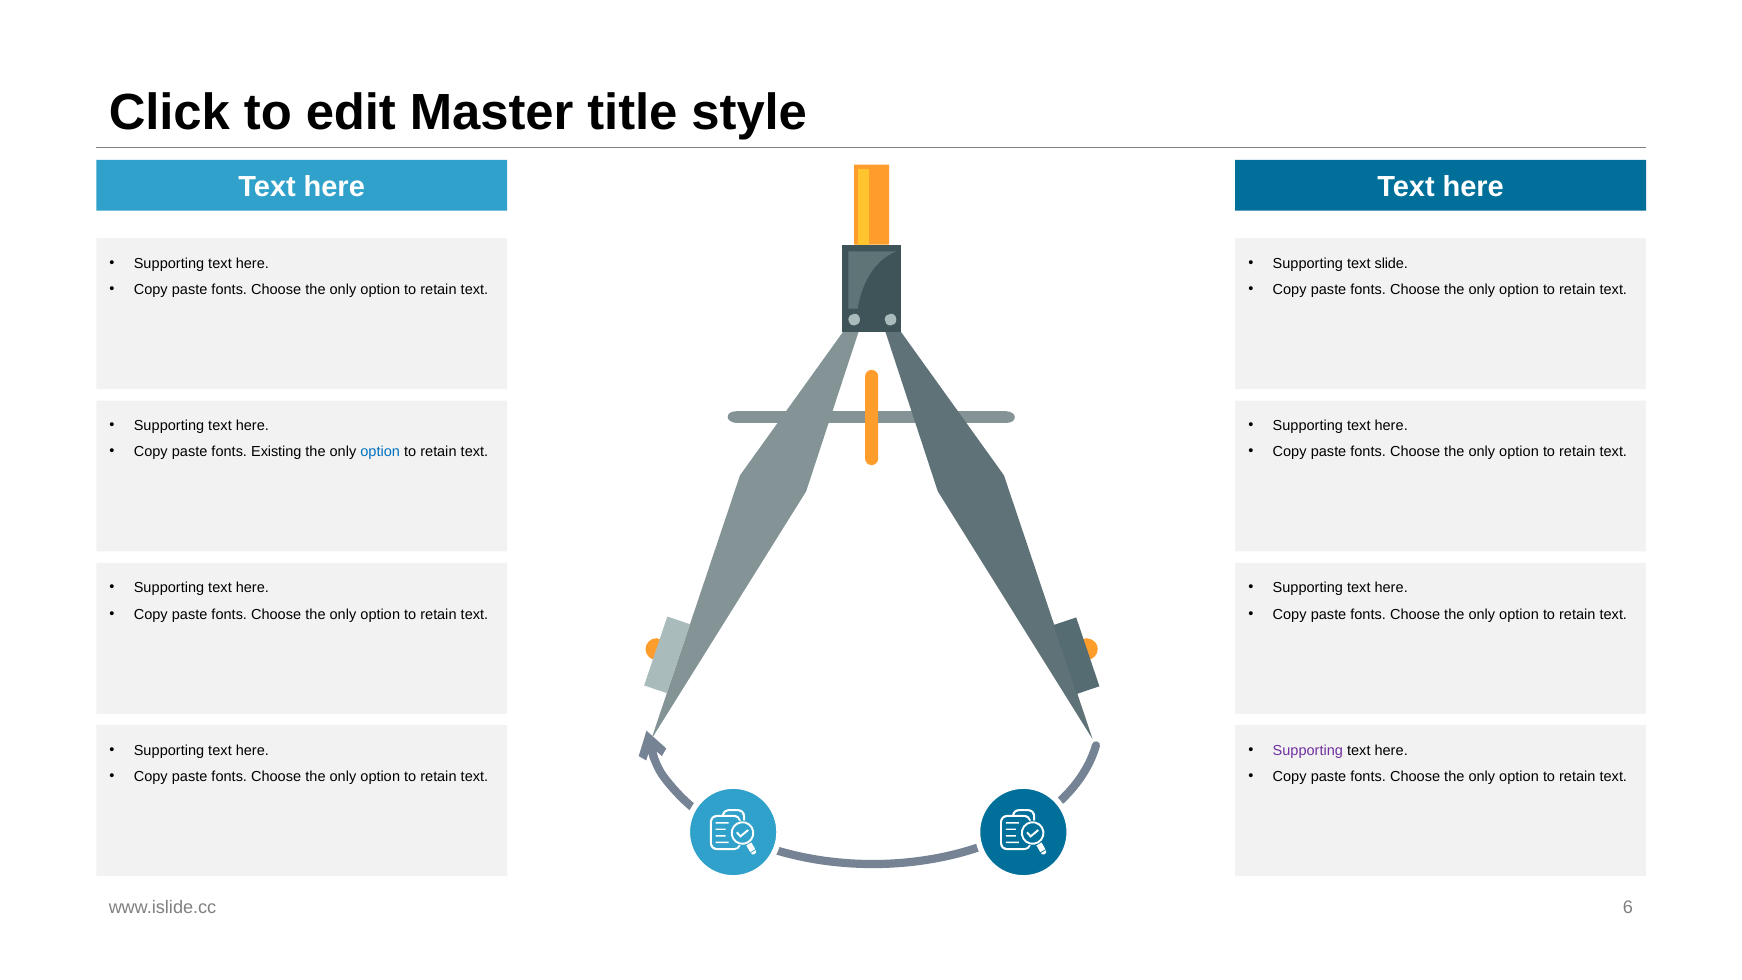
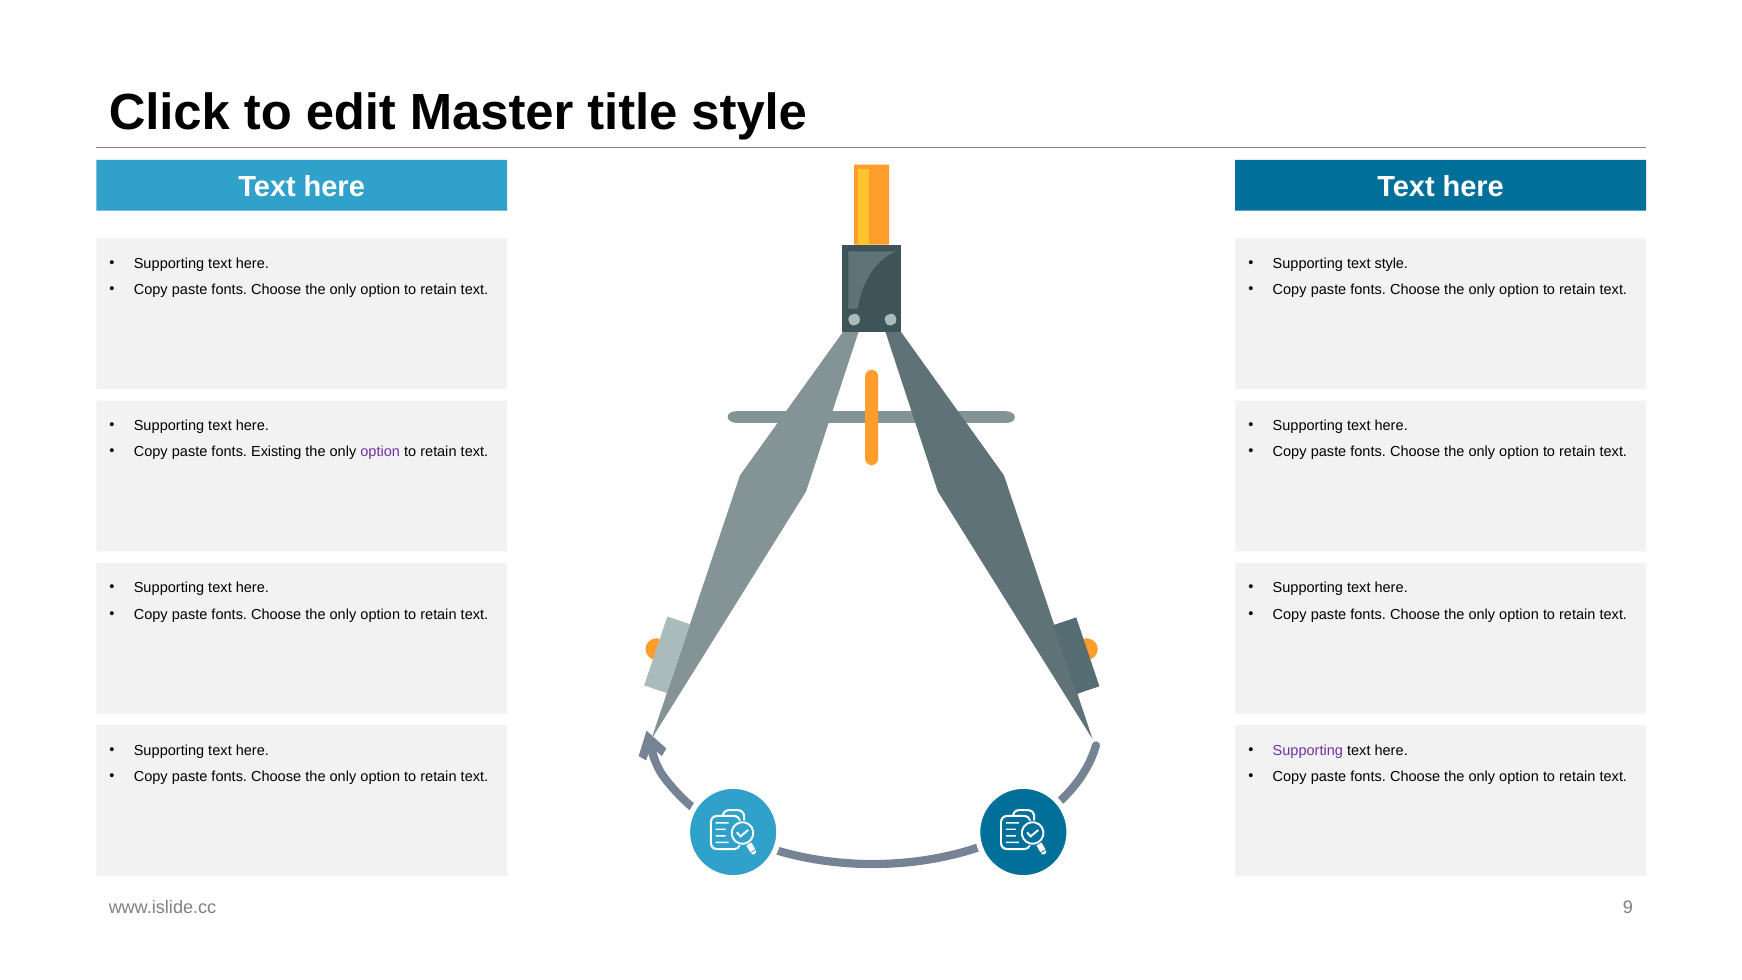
text slide: slide -> style
option at (380, 452) colour: blue -> purple
6: 6 -> 9
